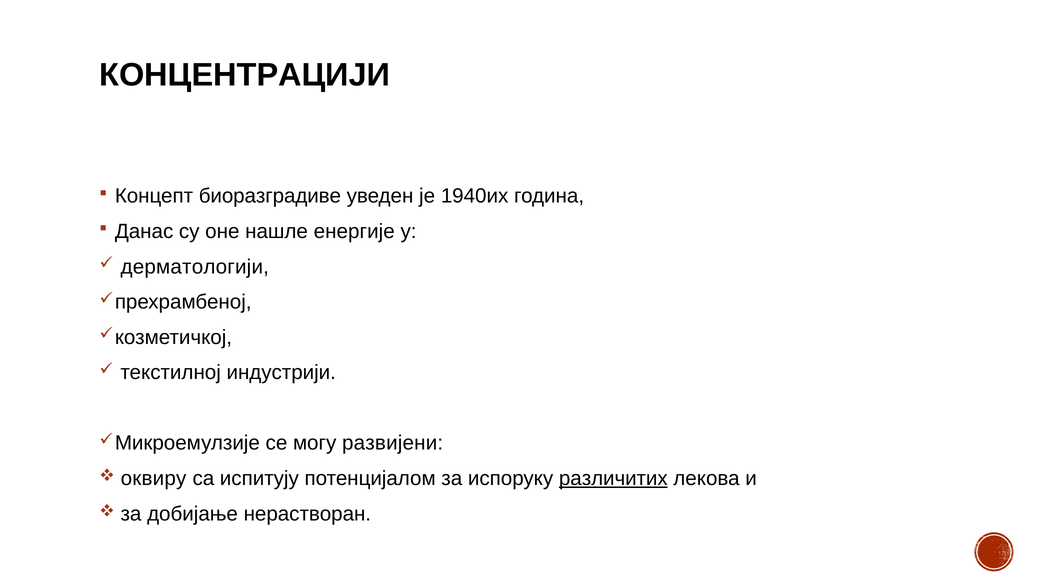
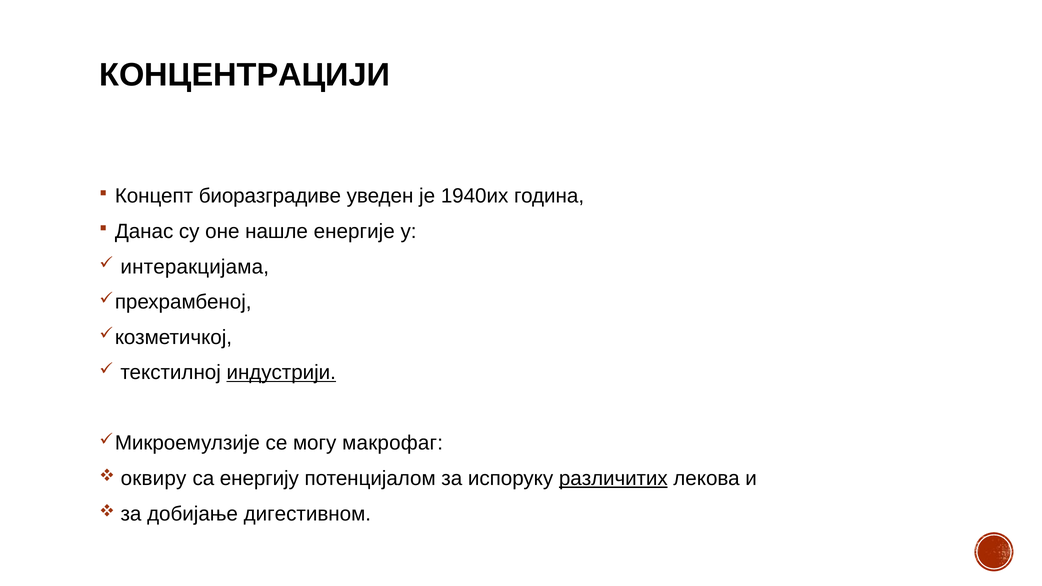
дерматологији: дерматологији -> интеракцијама
индустрији underline: none -> present
развијени: развијени -> макрофаг
испитују: испитују -> енергију
нерастворан: нерастворан -> дигестивном
